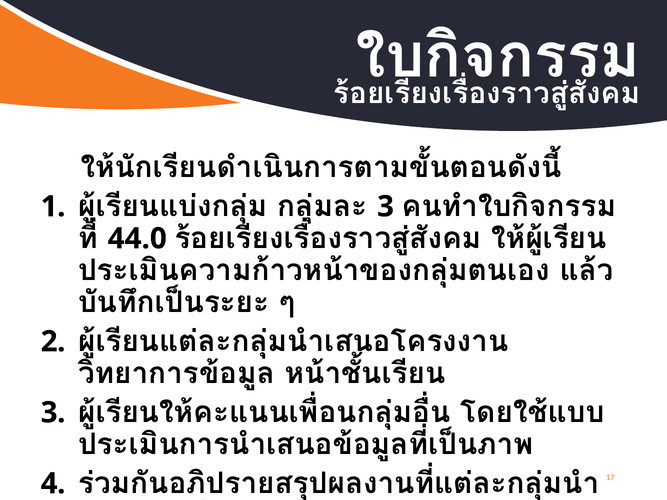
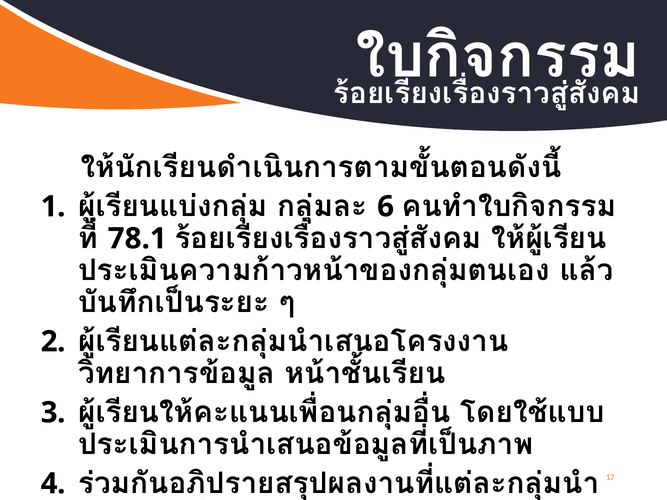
3 at (386, 207): 3 -> 6
44.0: 44.0 -> 78.1
